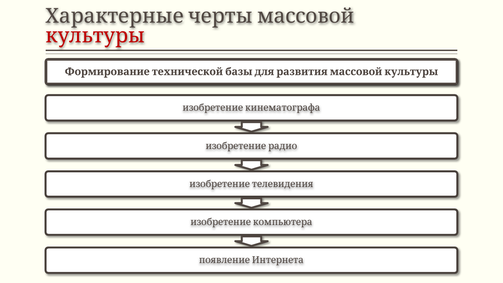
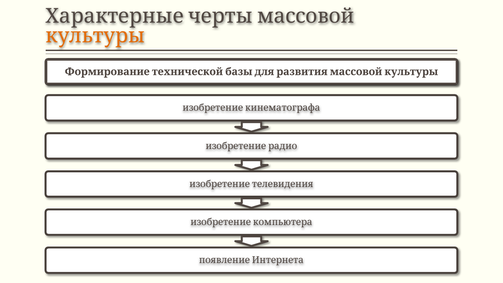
культуры colour: red -> orange
